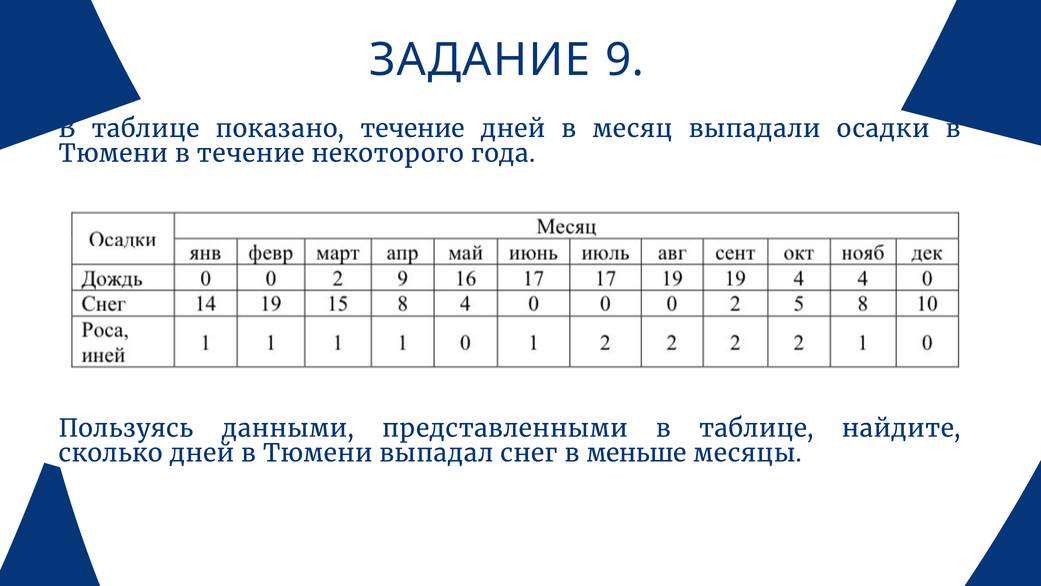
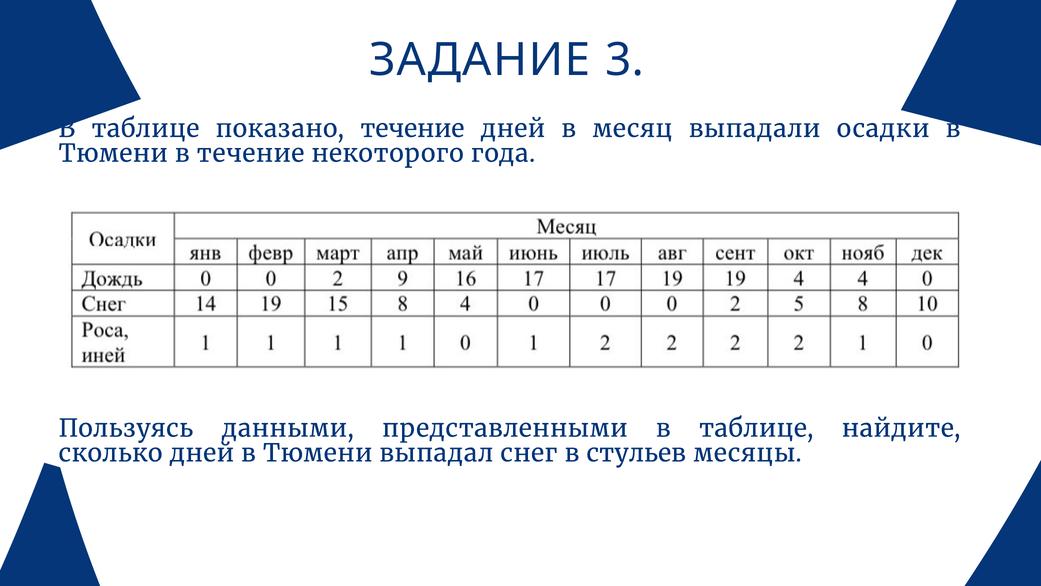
9: 9 -> 3
меньше: меньше -> стульев
